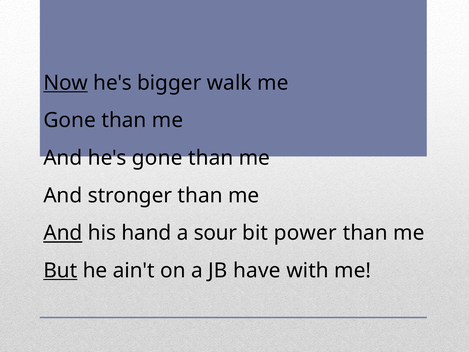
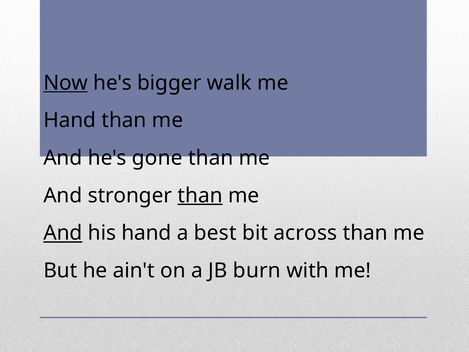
Gone at (70, 120): Gone -> Hand
than at (200, 195) underline: none -> present
sour: sour -> best
power: power -> across
But underline: present -> none
have: have -> burn
